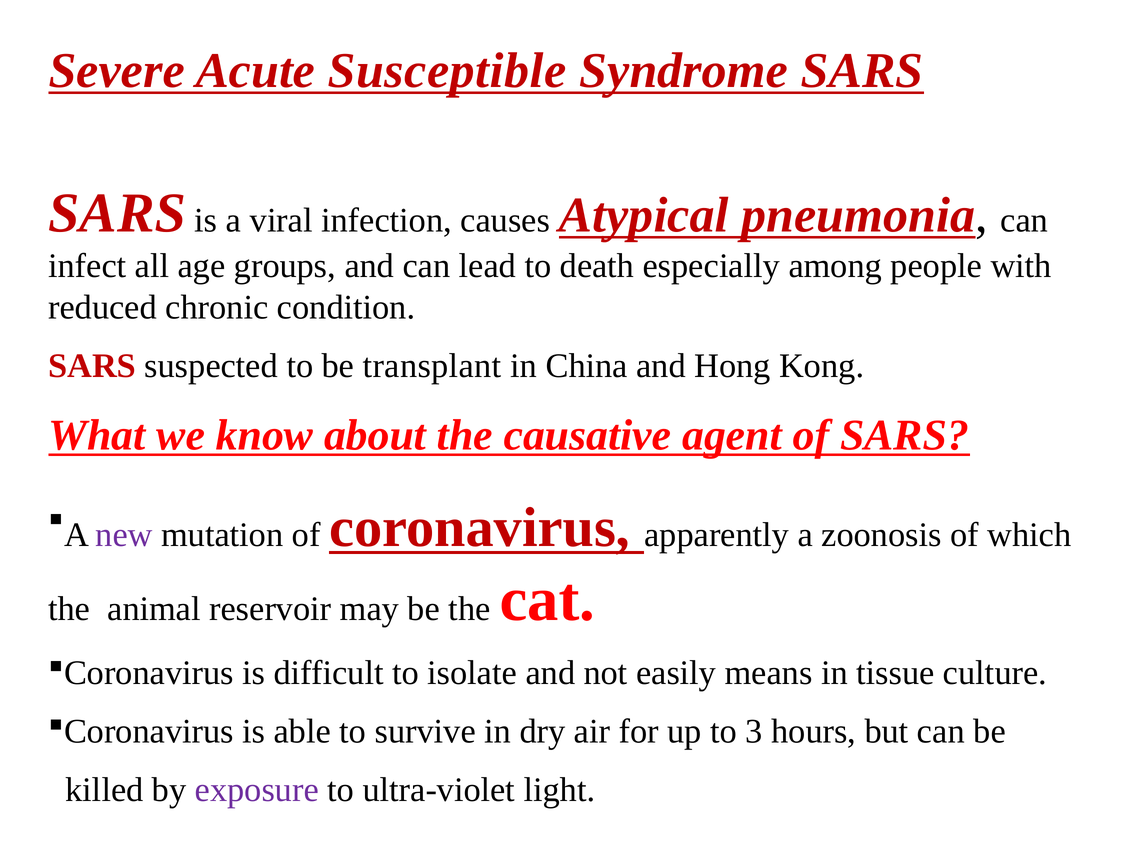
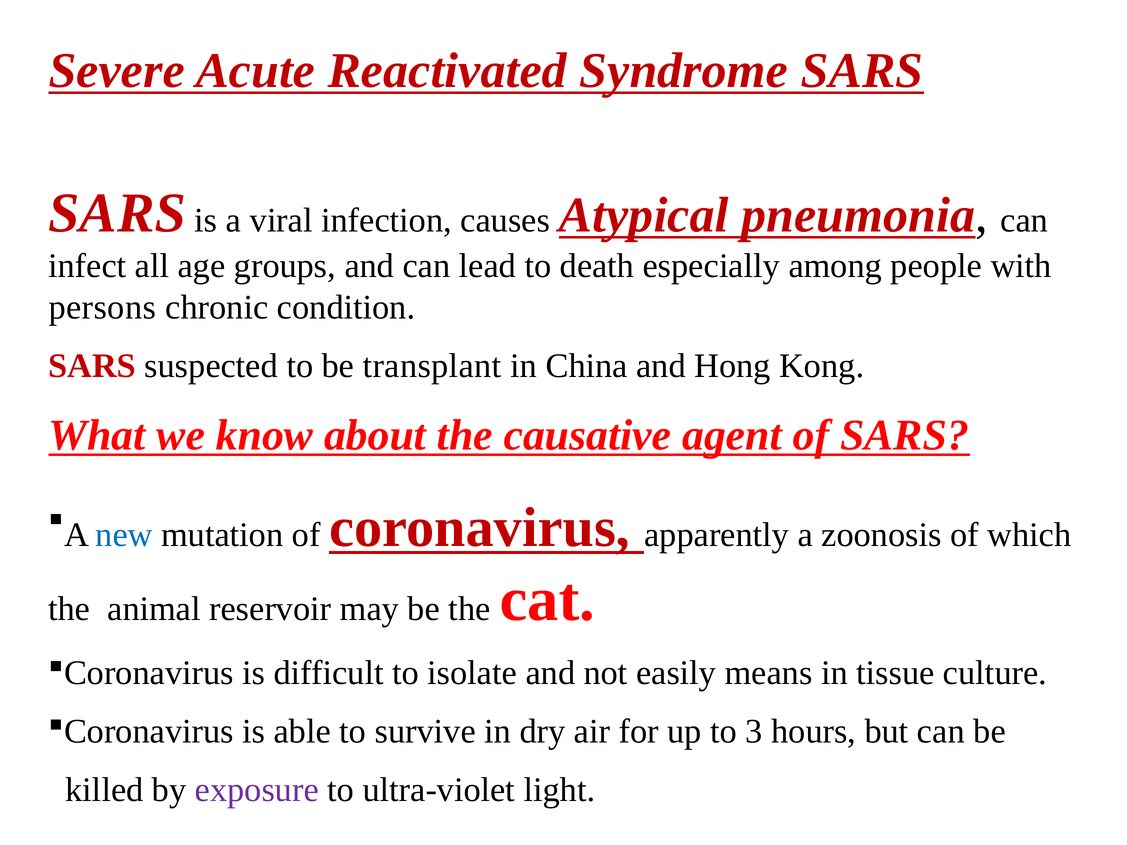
Susceptible: Susceptible -> Reactivated
reduced: reduced -> persons
new colour: purple -> blue
